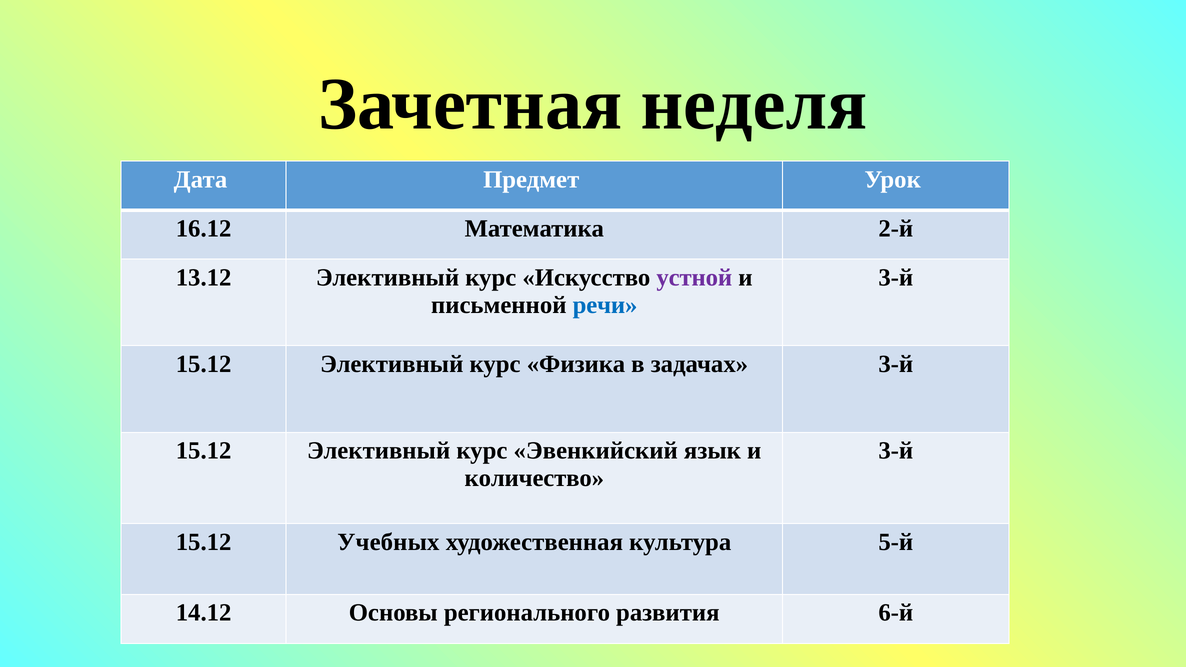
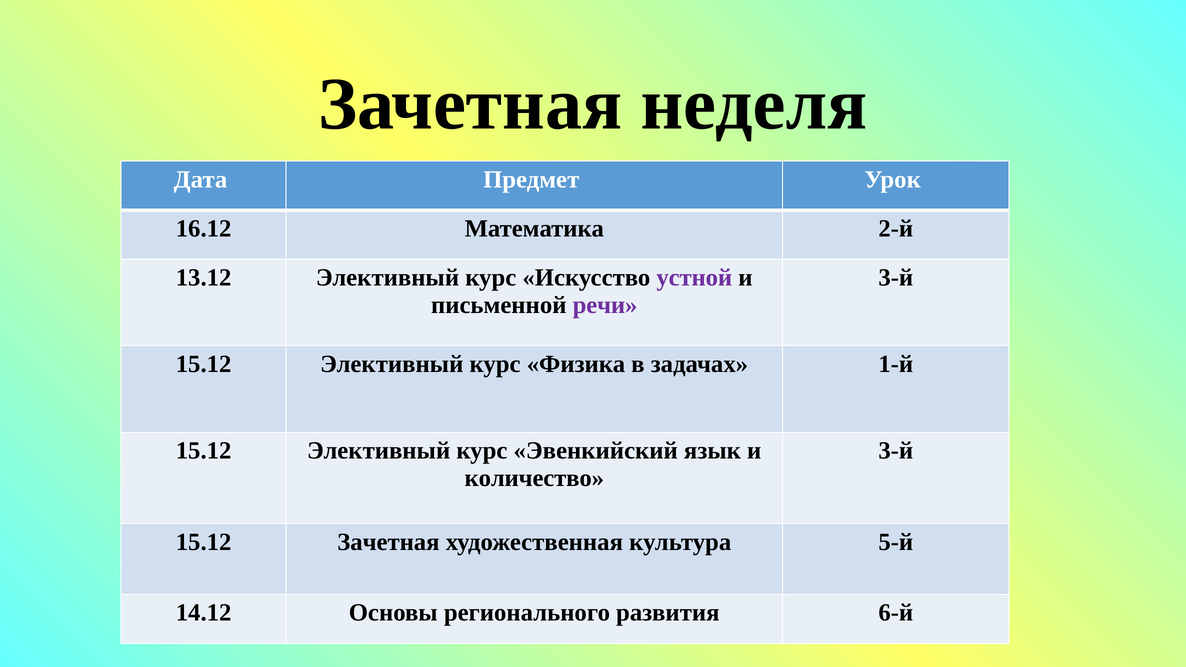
речи colour: blue -> purple
задачах 3-й: 3-й -> 1-й
15.12 Учебных: Учебных -> Зачетная
